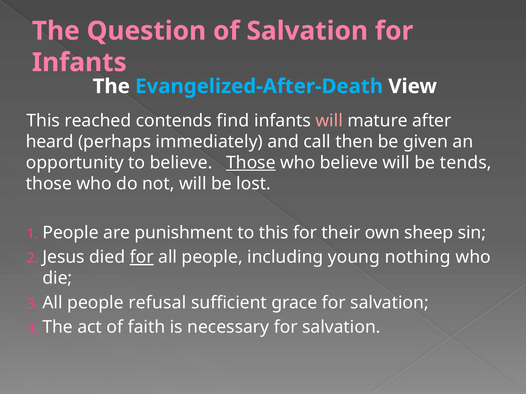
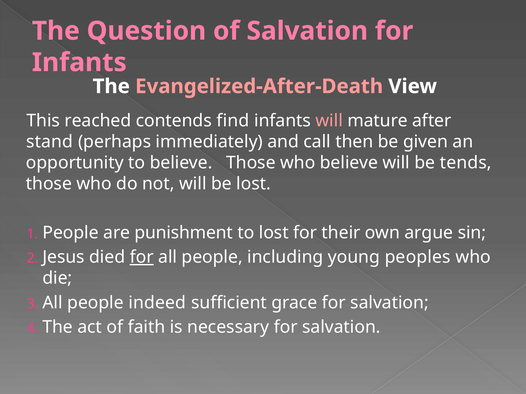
Evangelized-After-Death colour: light blue -> pink
heard: heard -> stand
Those at (251, 163) underline: present -> none
to this: this -> lost
sheep: sheep -> argue
nothing: nothing -> peoples
refusal: refusal -> indeed
